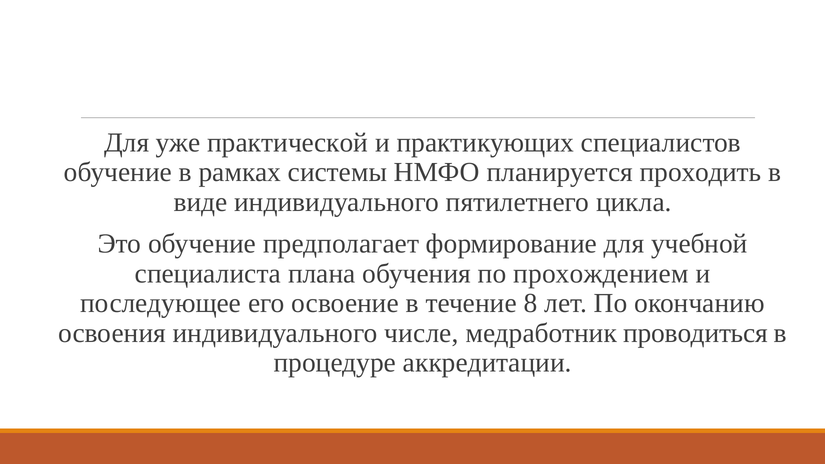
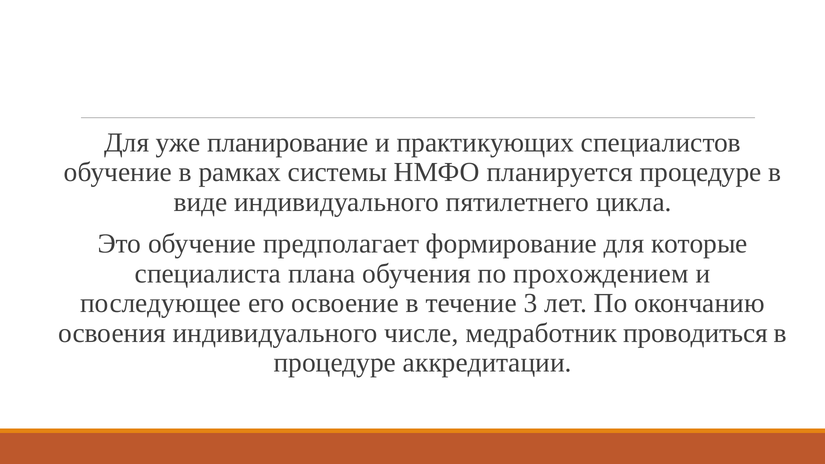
практической: практической -> планирование
планируется проходить: проходить -> процедуре
учебной: учебной -> которые
8: 8 -> 3
